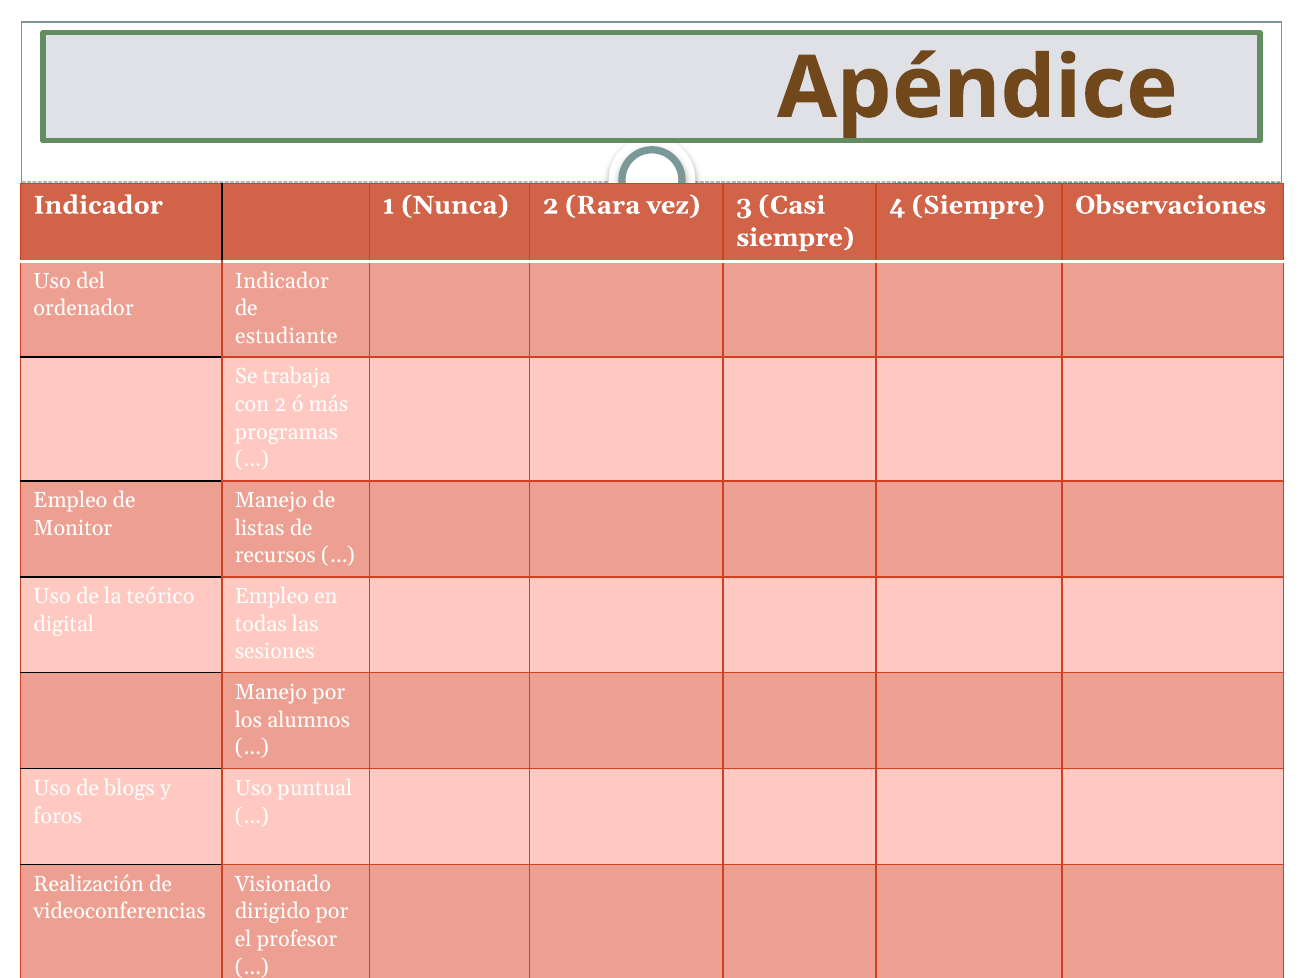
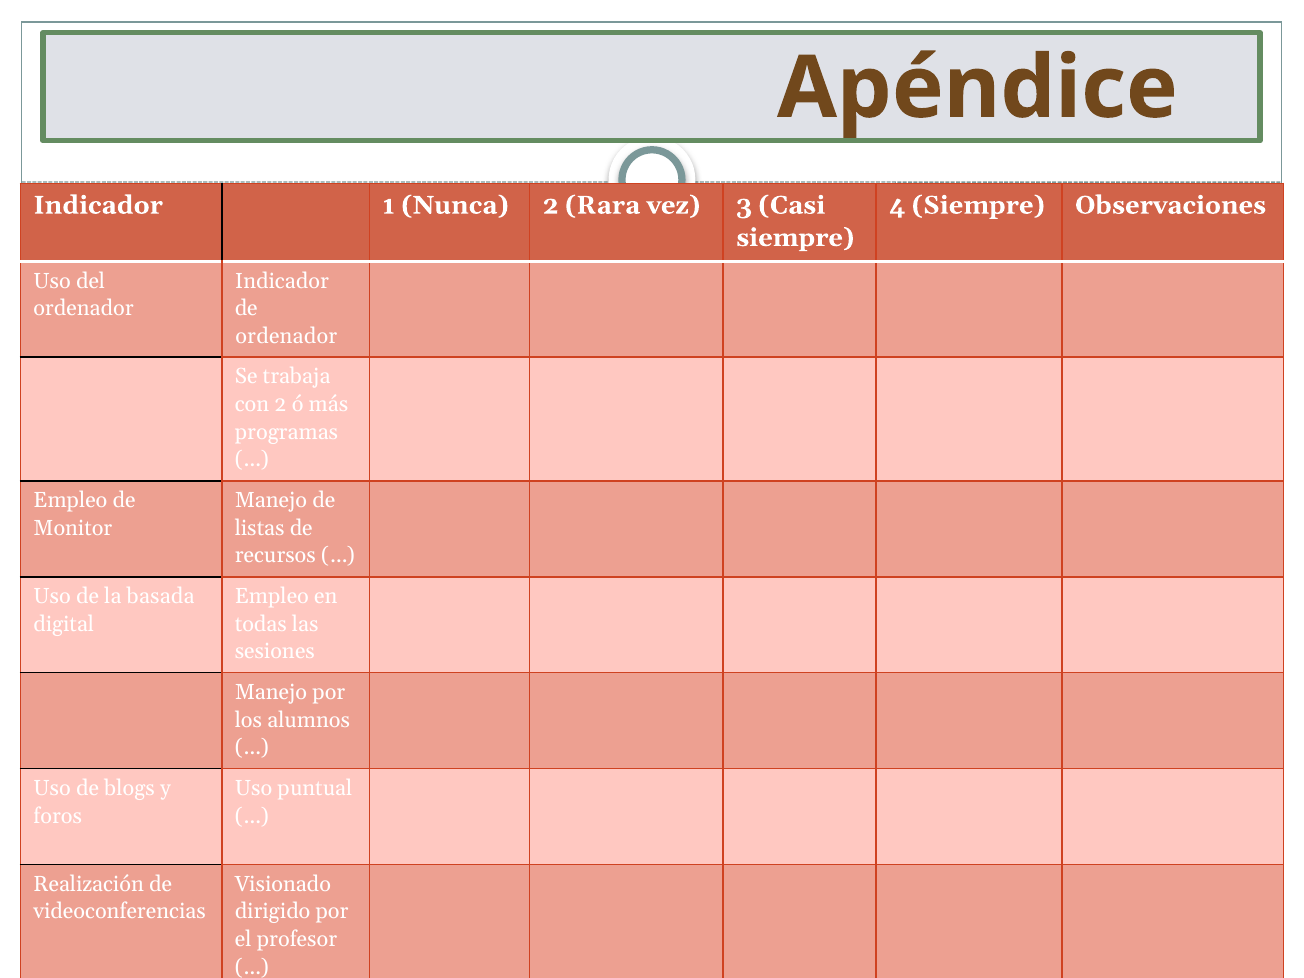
estudiante at (286, 336): estudiante -> ordenador
teórico: teórico -> basada
